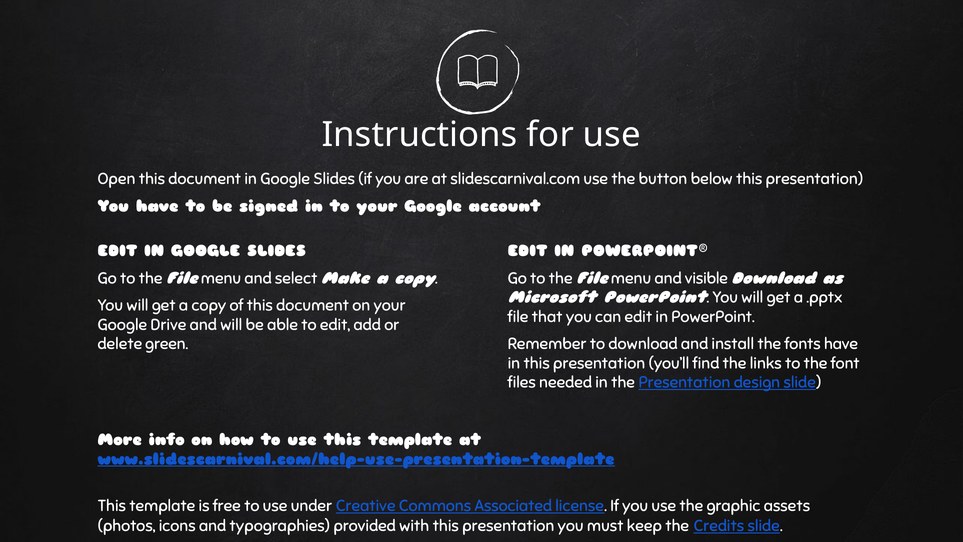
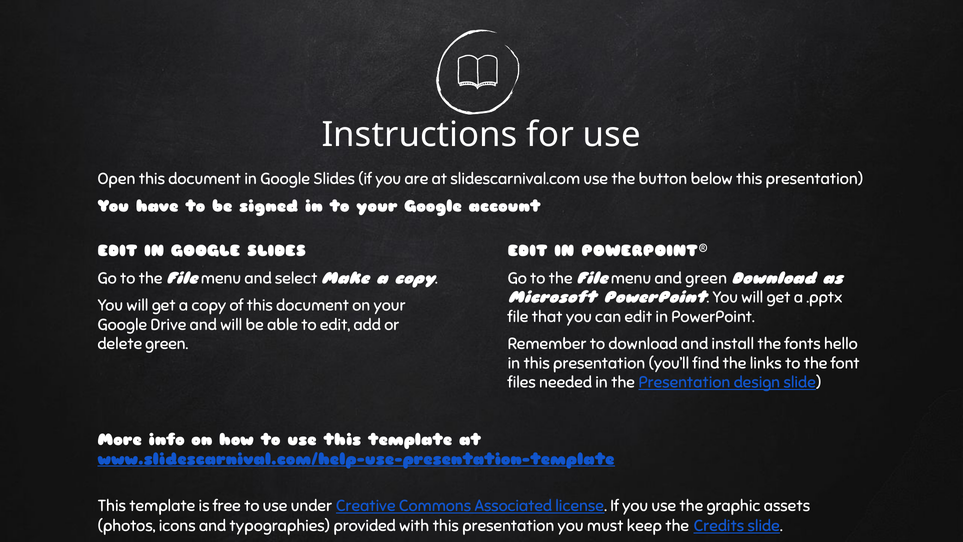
and visible: visible -> green
fonts have: have -> hello
